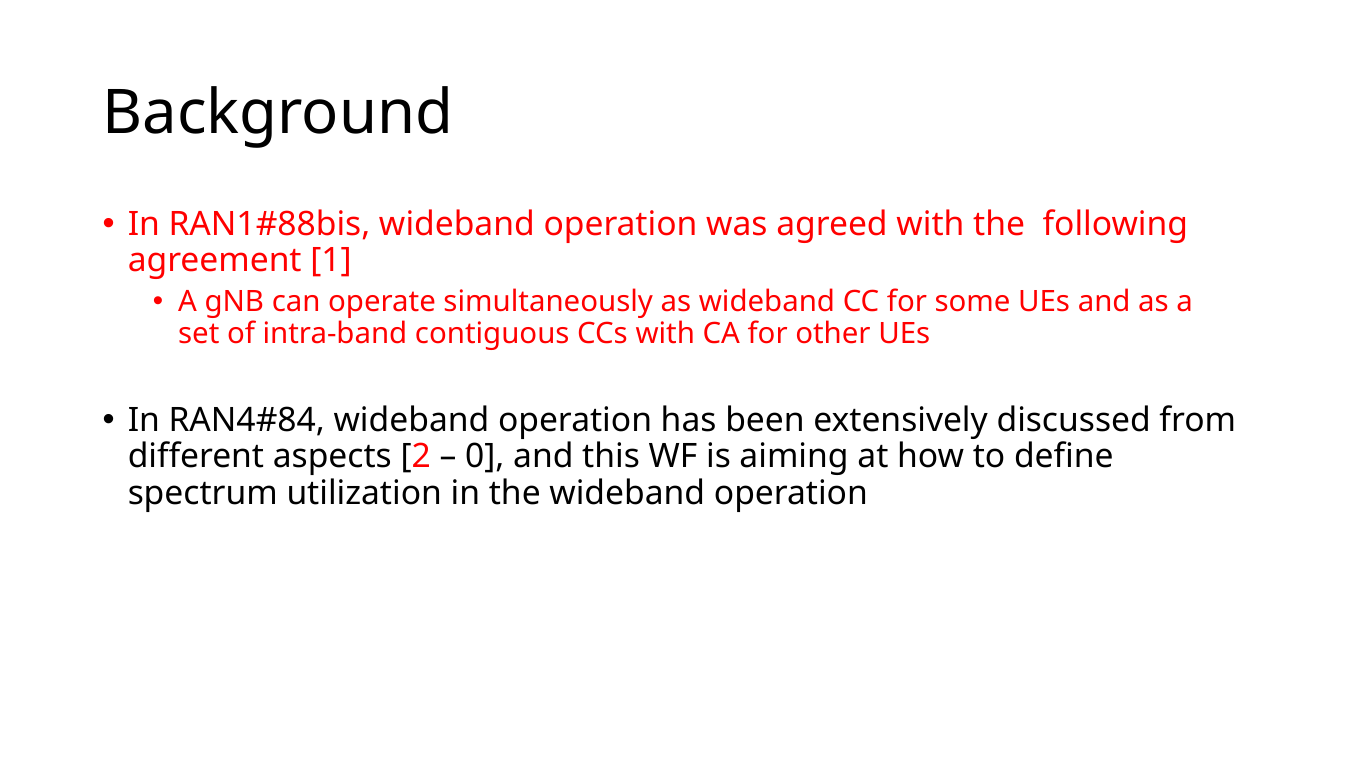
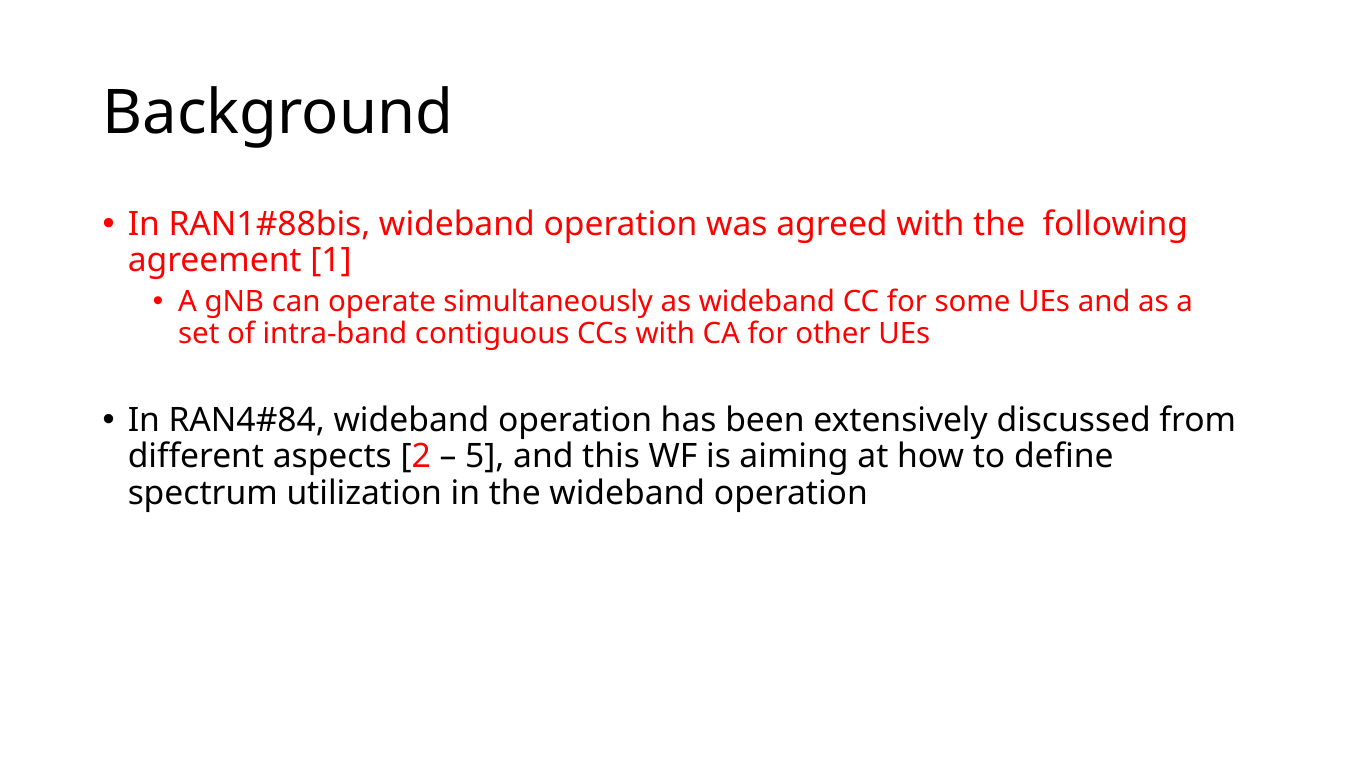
0: 0 -> 5
